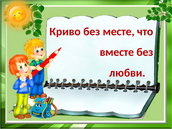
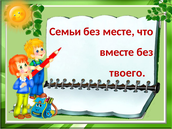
Криво: Криво -> Семьи
любви: любви -> твоего
